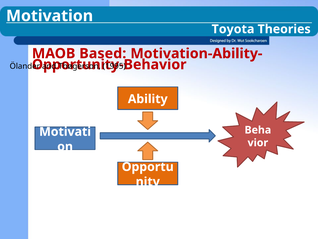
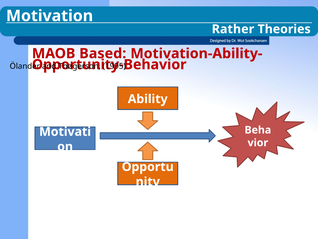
Toyota: Toyota -> Rather
